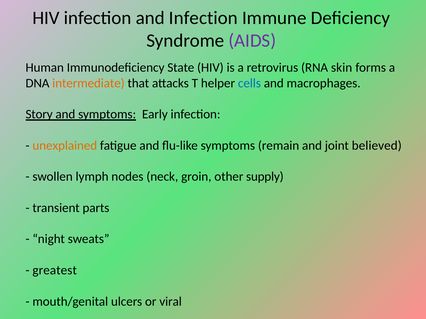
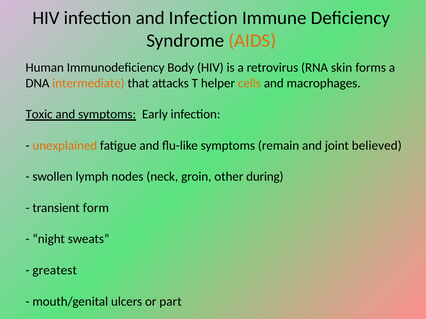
AIDS colour: purple -> orange
State: State -> Body
cells colour: blue -> orange
Story: Story -> Toxic
supply: supply -> during
parts: parts -> form
viral: viral -> part
